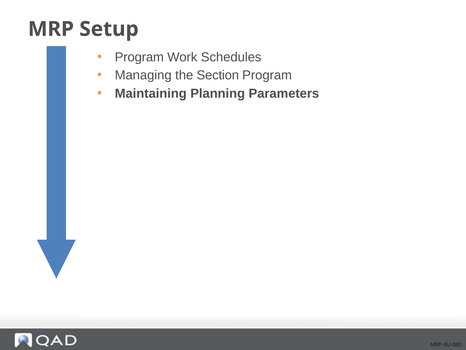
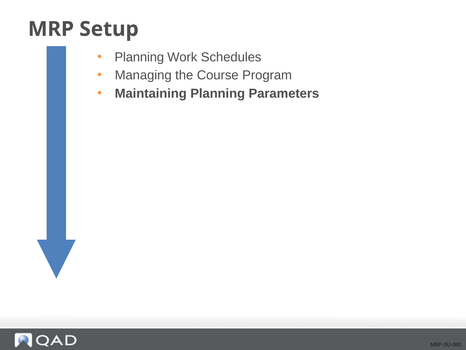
Program at (139, 57): Program -> Planning
Section: Section -> Course
